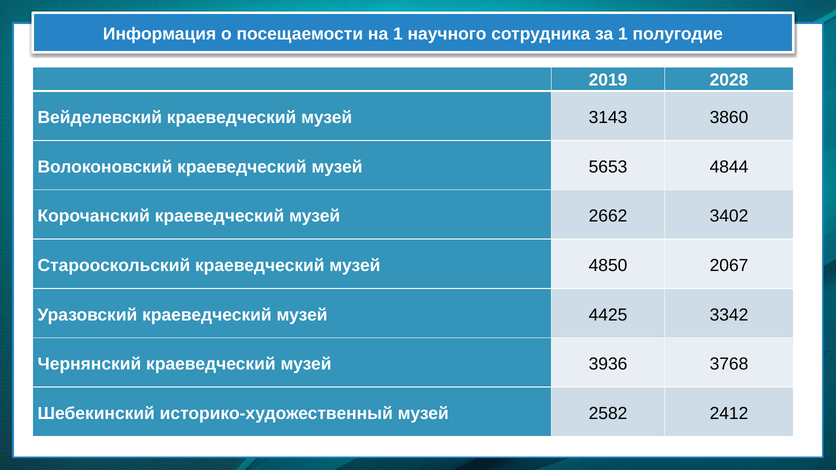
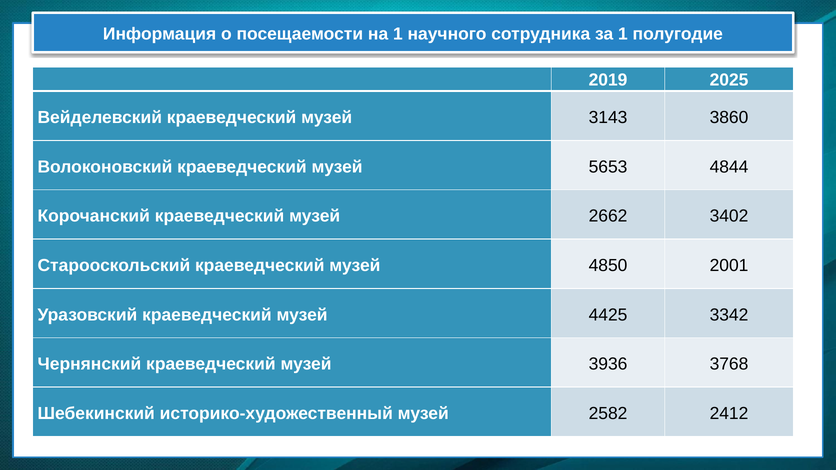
2028: 2028 -> 2025
2067: 2067 -> 2001
